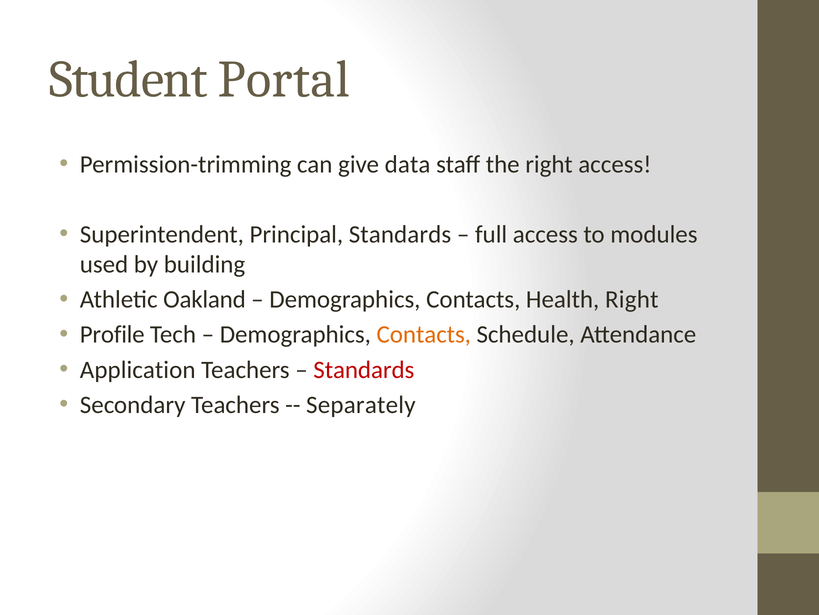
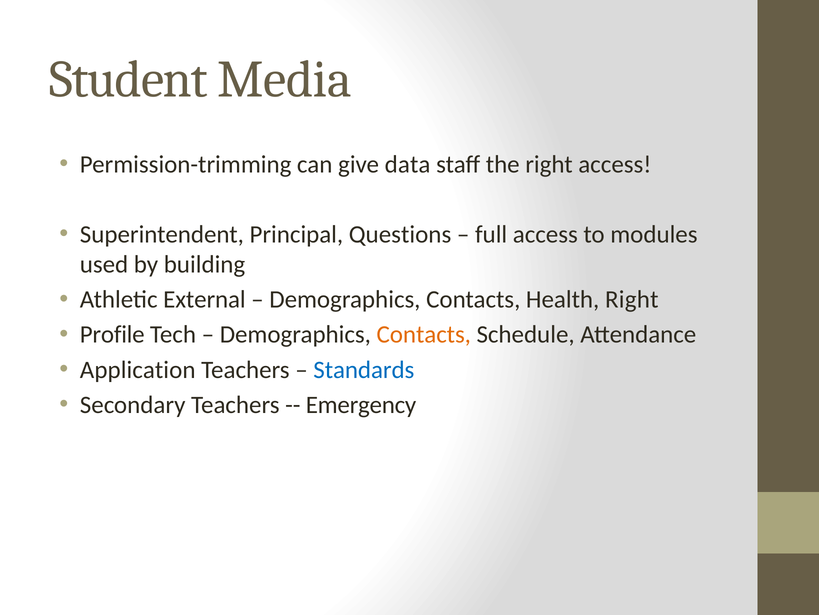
Portal: Portal -> Media
Principal Standards: Standards -> Questions
Oakland: Oakland -> External
Standards at (364, 369) colour: red -> blue
Separately: Separately -> Emergency
